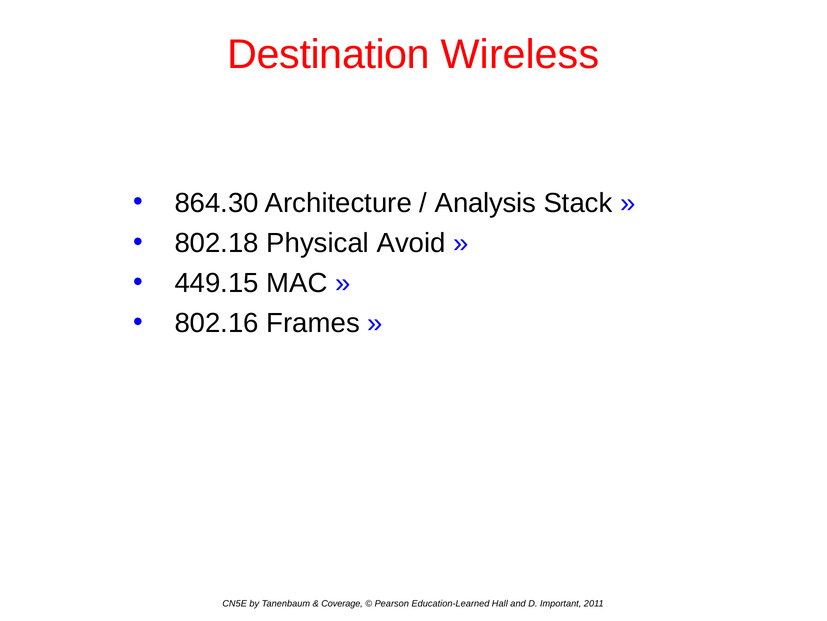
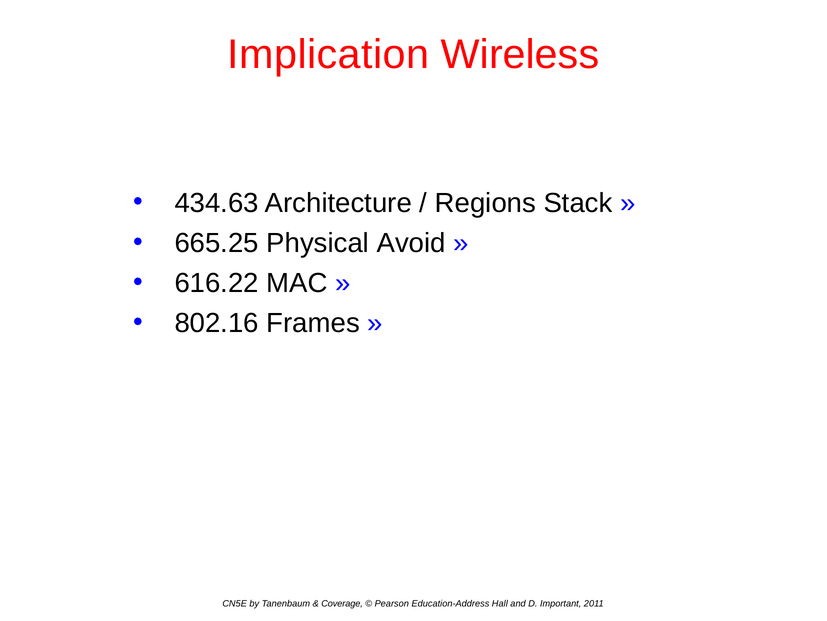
Destination: Destination -> Implication
864.30: 864.30 -> 434.63
Analysis: Analysis -> Regions
802.18: 802.18 -> 665.25
449.15: 449.15 -> 616.22
Education-Learned: Education-Learned -> Education-Address
